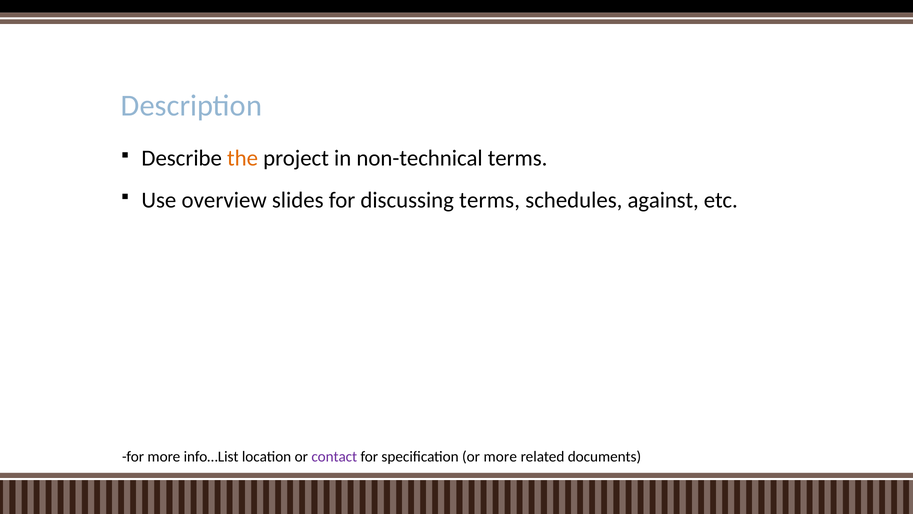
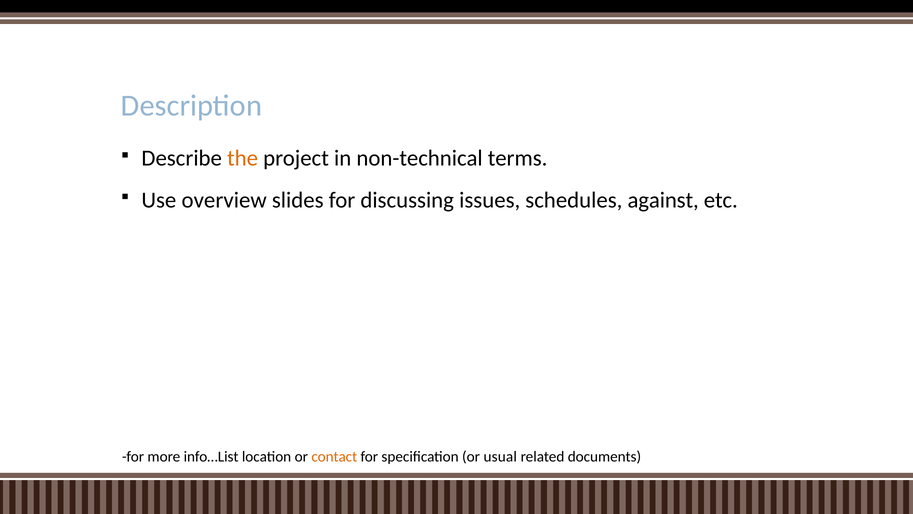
discussing terms: terms -> issues
contact colour: purple -> orange
or more: more -> usual
